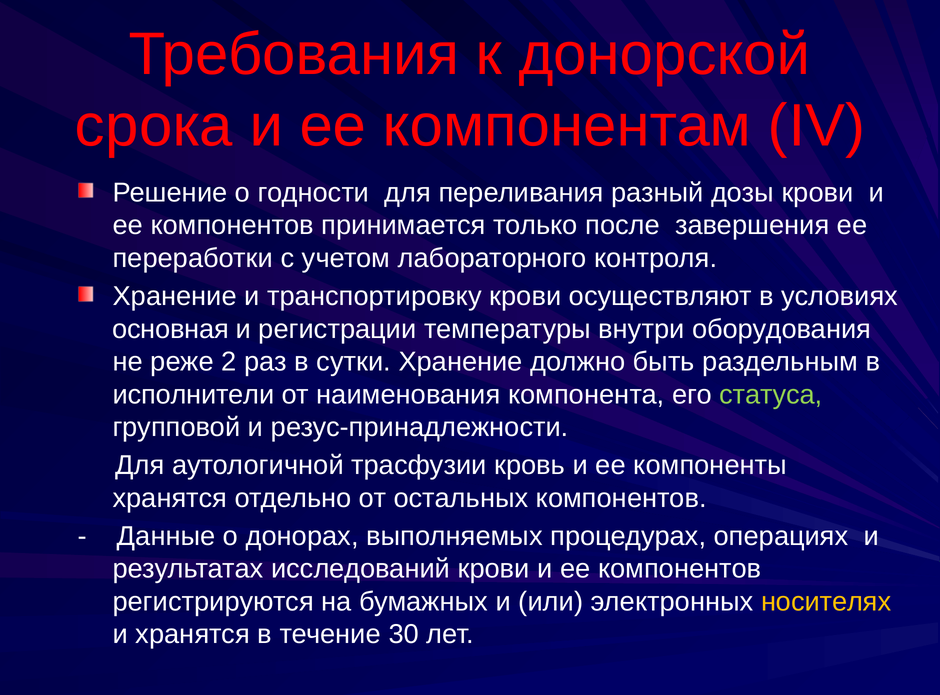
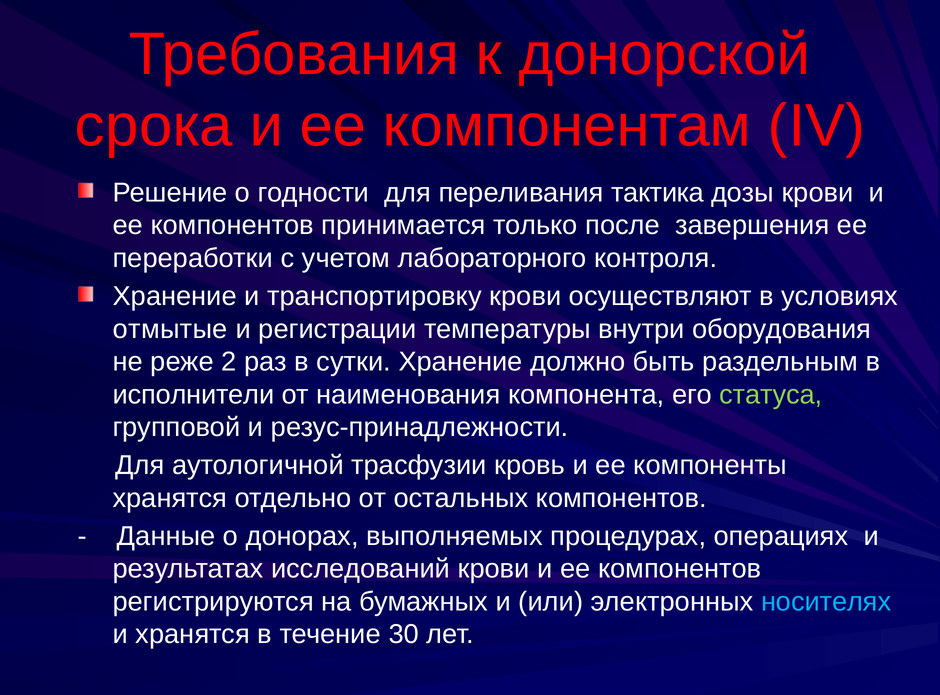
разный: разный -> тактика
основная: основная -> отмытые
носителях colour: yellow -> light blue
